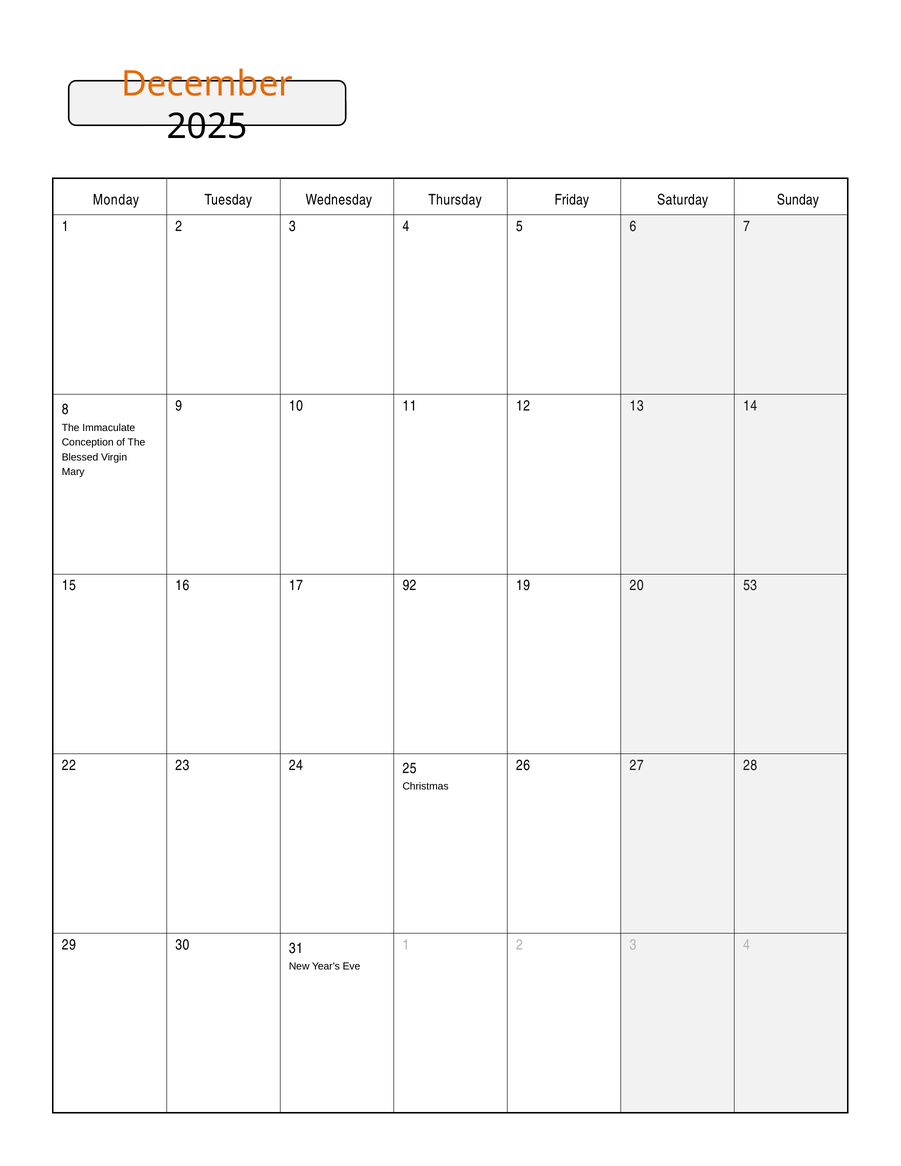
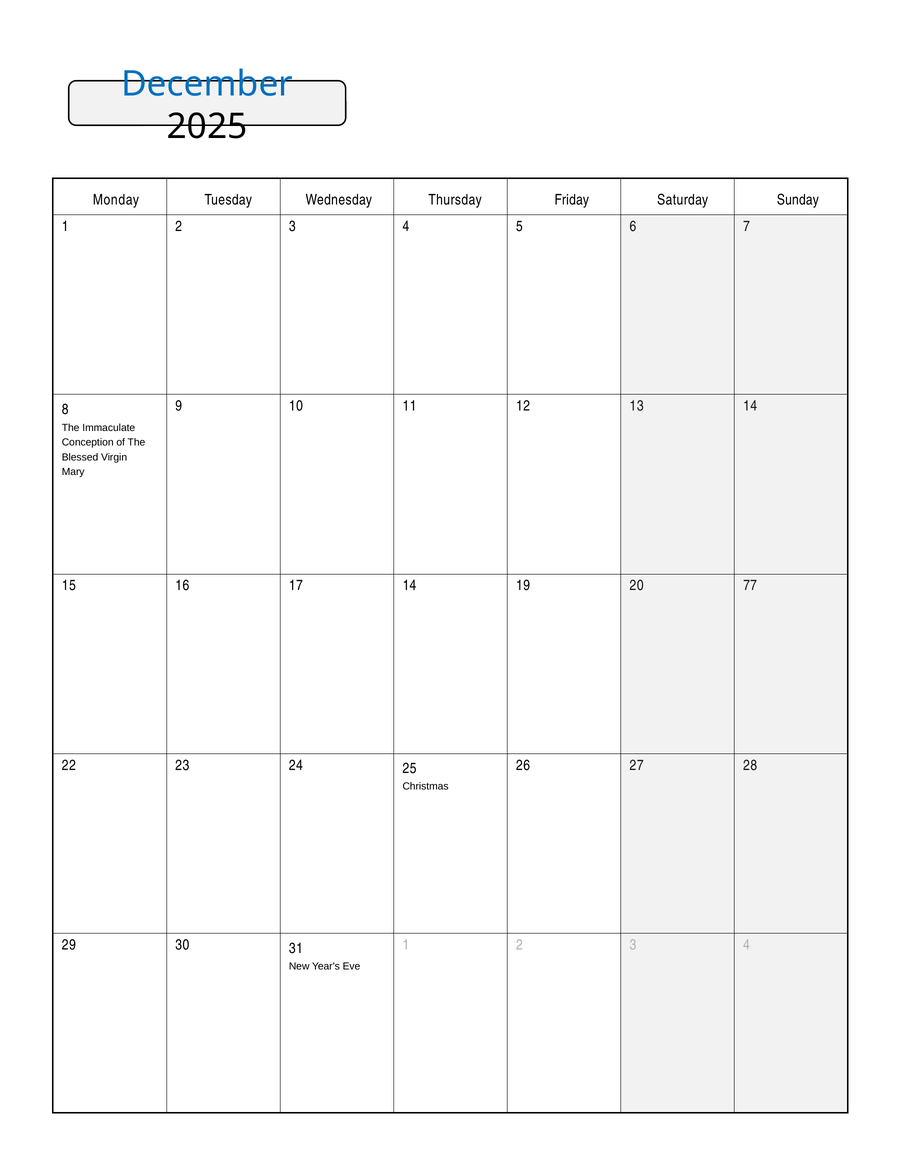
December colour: orange -> blue
17 92: 92 -> 14
53: 53 -> 77
